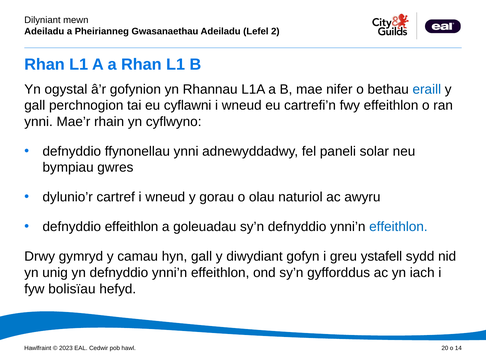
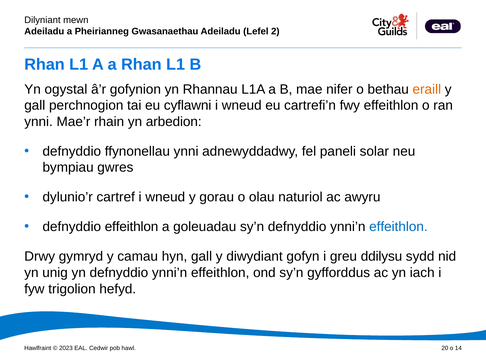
eraill colour: blue -> orange
cyflwyno: cyflwyno -> arbedion
ystafell: ystafell -> ddilysu
bolisïau: bolisïau -> trigolion
